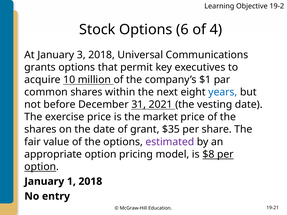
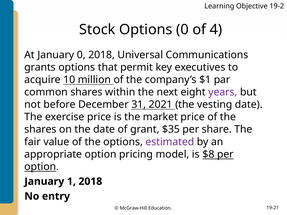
Options 6: 6 -> 0
January 3: 3 -> 0
years colour: blue -> purple
